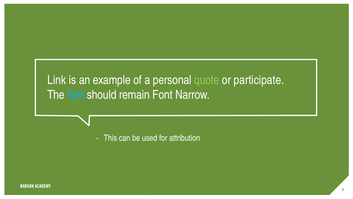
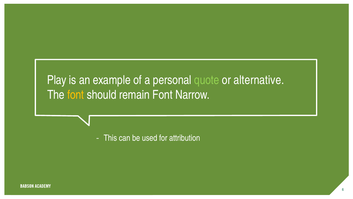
Link: Link -> Play
participate: participate -> alternative
font at (76, 95) colour: light blue -> yellow
